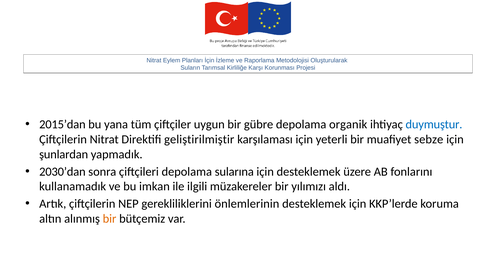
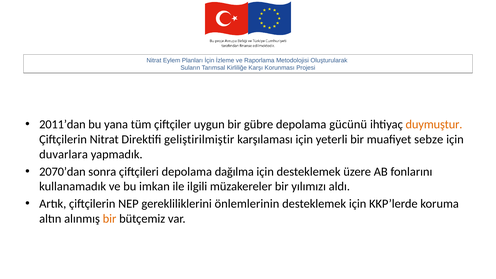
2015’dan: 2015’dan -> 2011’dan
organik: organik -> gücünü
duymuştur colour: blue -> orange
şunlardan: şunlardan -> duvarlara
2030’dan: 2030’dan -> 2070’dan
sularına: sularına -> dağılma
